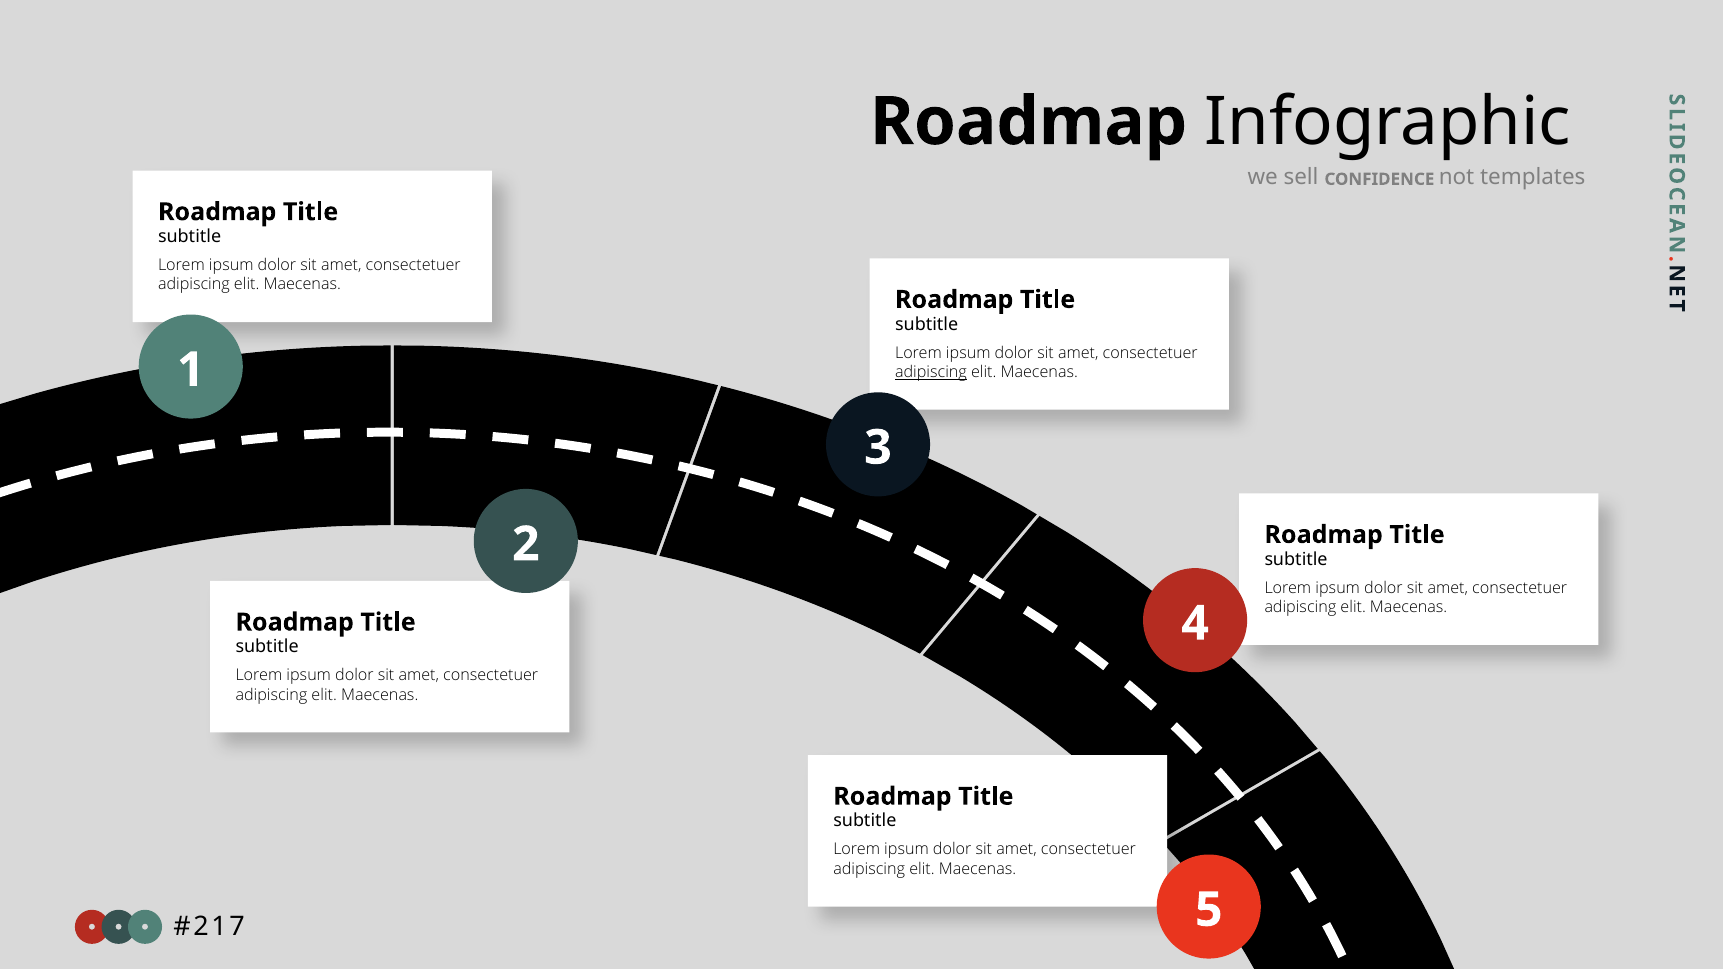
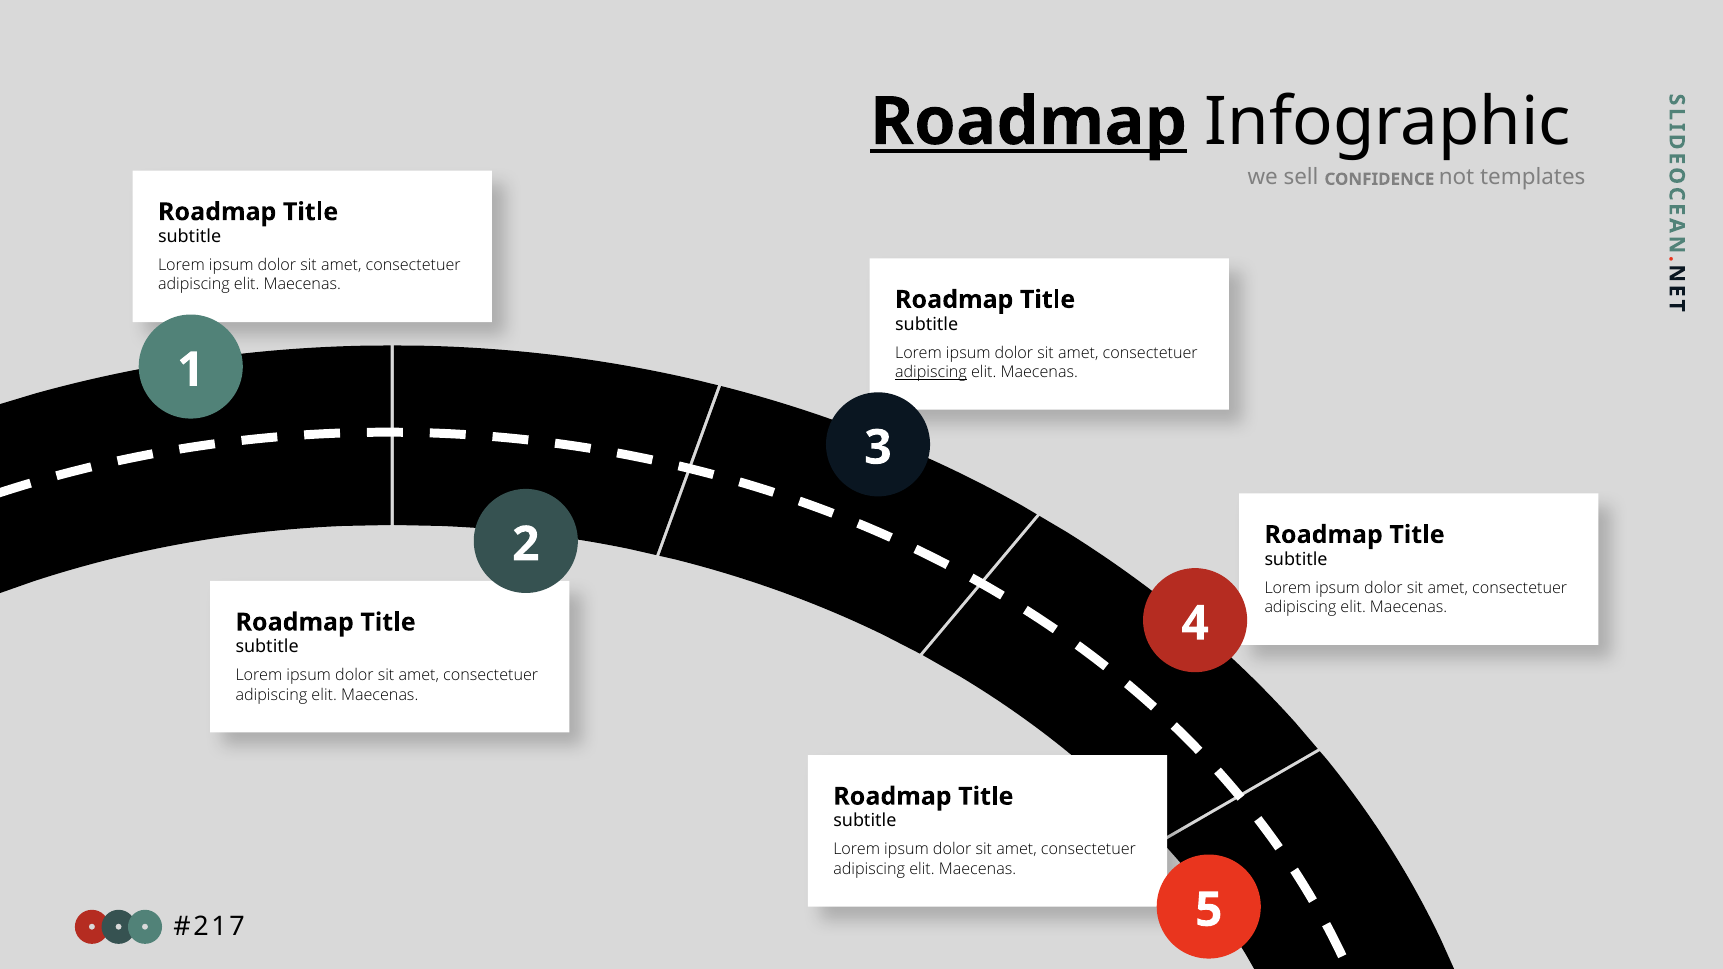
Roadmap at (1029, 122) underline: none -> present
